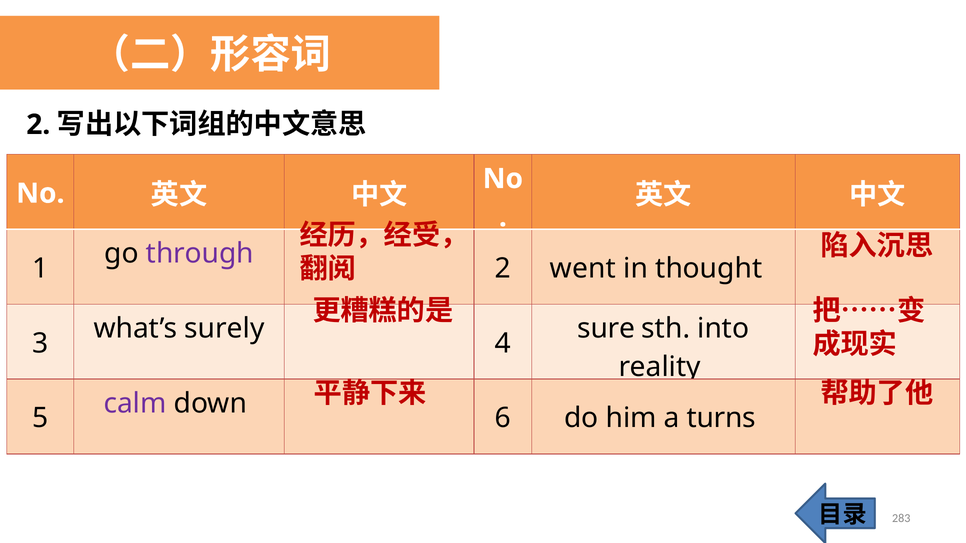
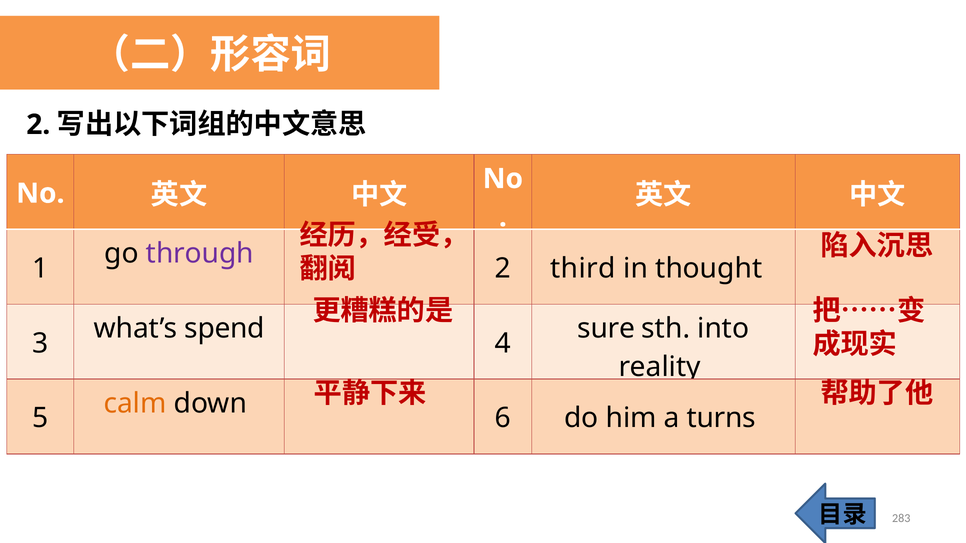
went: went -> third
surely: surely -> spend
calm colour: purple -> orange
